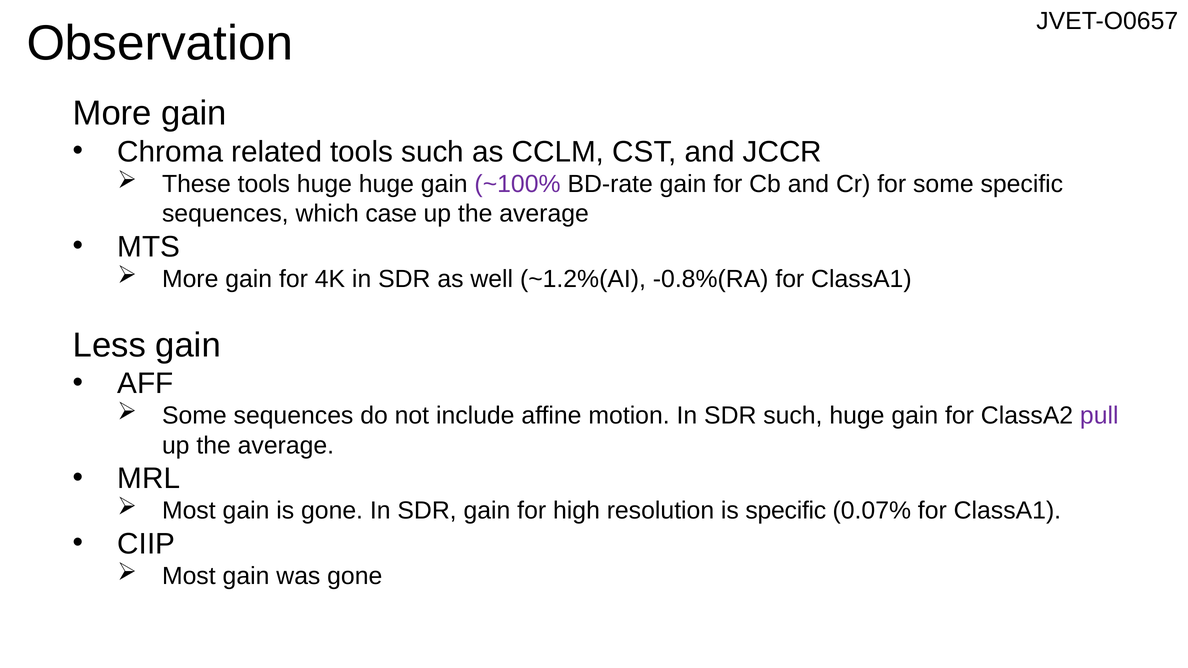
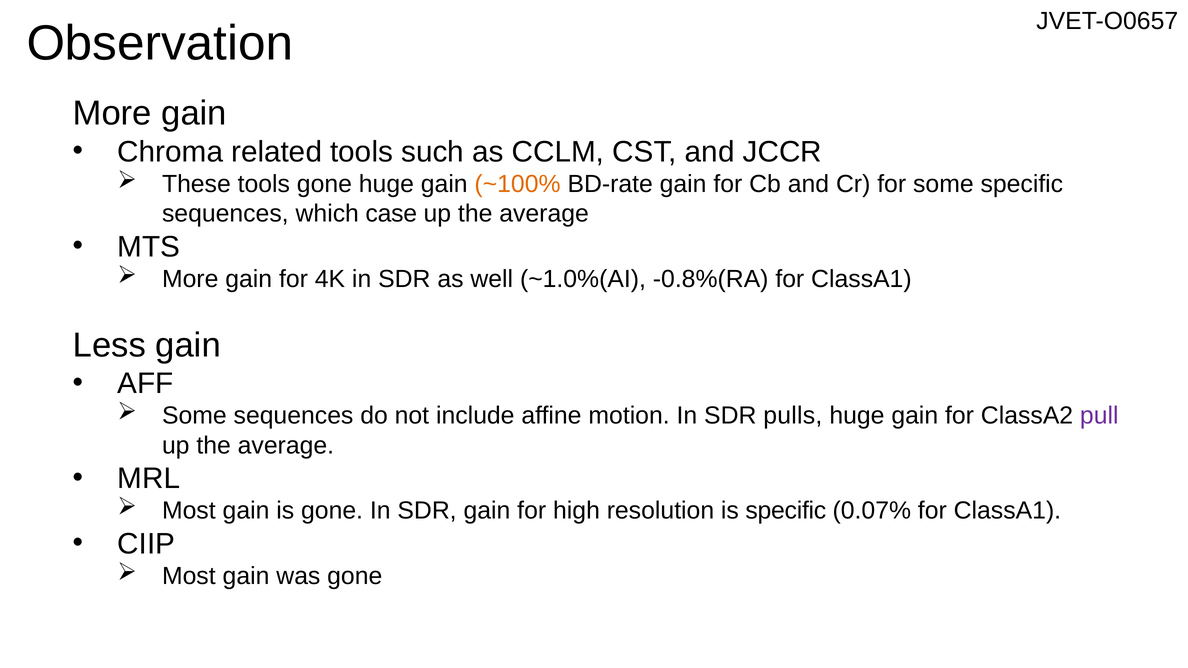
tools huge: huge -> gone
~100% colour: purple -> orange
~1.2%(AI: ~1.2%(AI -> ~1.0%(AI
SDR such: such -> pulls
